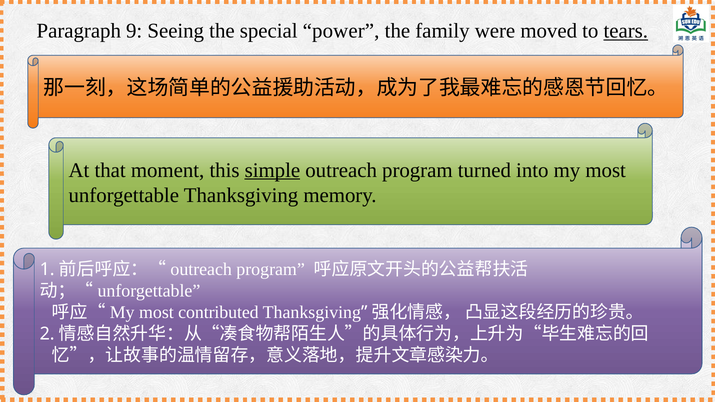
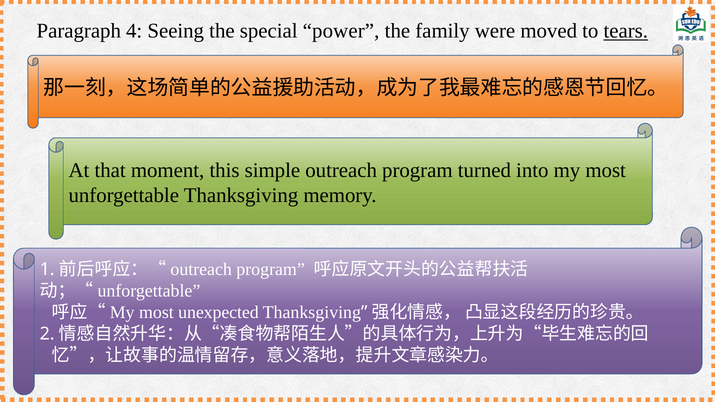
9: 9 -> 4
simple underline: present -> none
contributed: contributed -> unexpected
